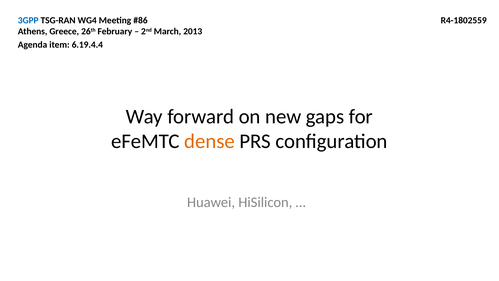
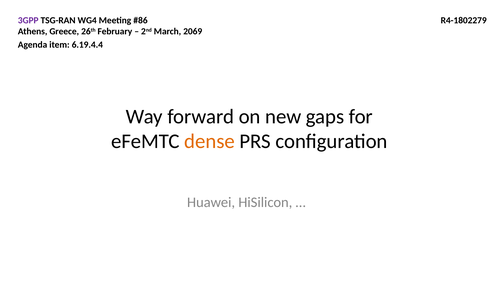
3GPP colour: blue -> purple
R4-1802559: R4-1802559 -> R4-1802279
2013: 2013 -> 2069
